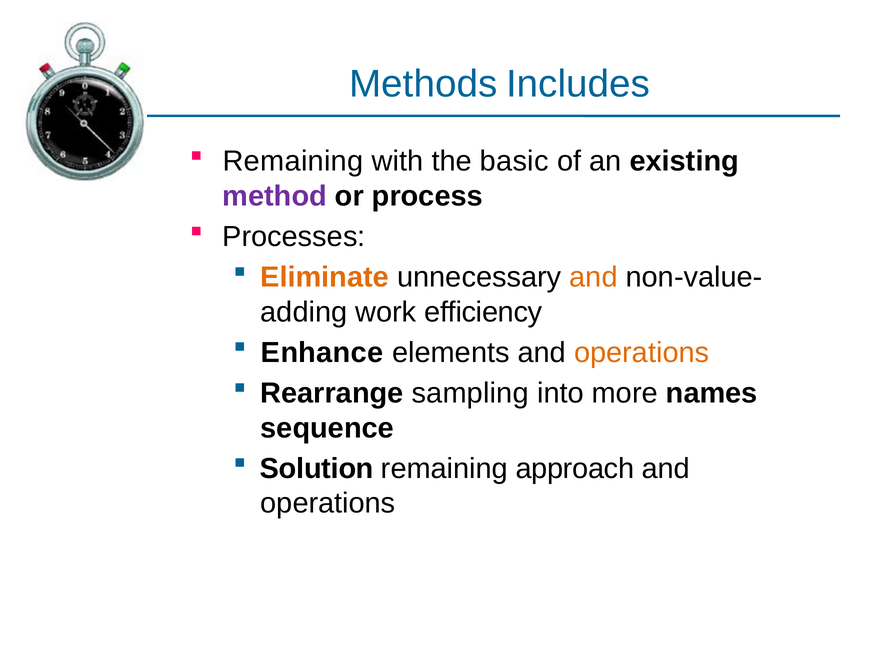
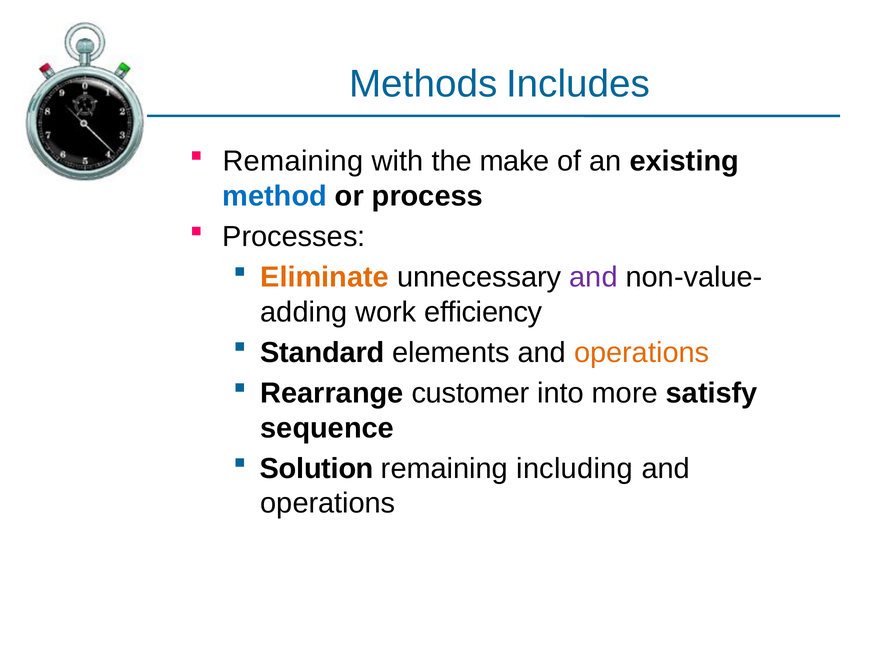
basic: basic -> make
method colour: purple -> blue
and at (594, 277) colour: orange -> purple
Enhance: Enhance -> Standard
sampling: sampling -> customer
names: names -> satisfy
approach: approach -> including
